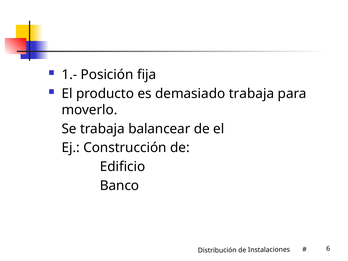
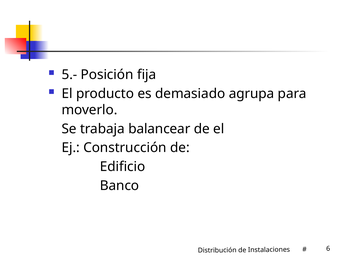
1.-: 1.- -> 5.-
demasiado trabaja: trabaja -> agrupa
